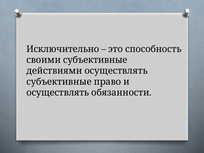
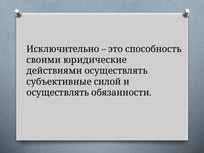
своими субъективные: субъективные -> юридические
право: право -> силой
